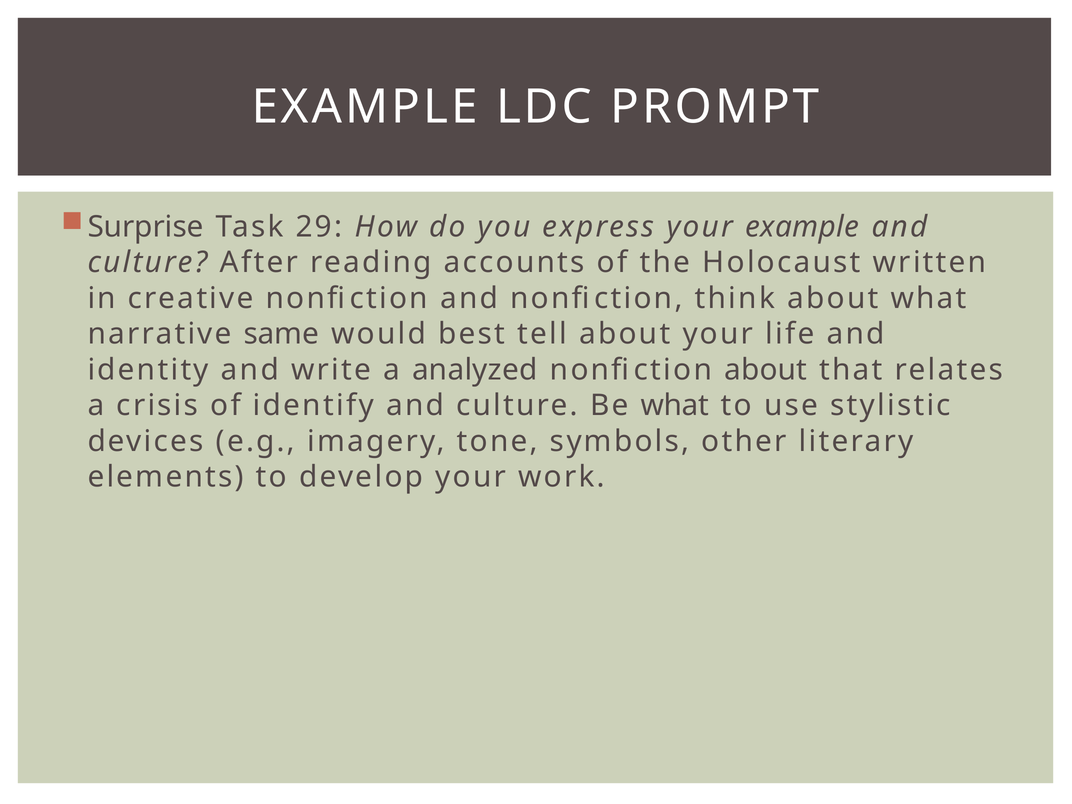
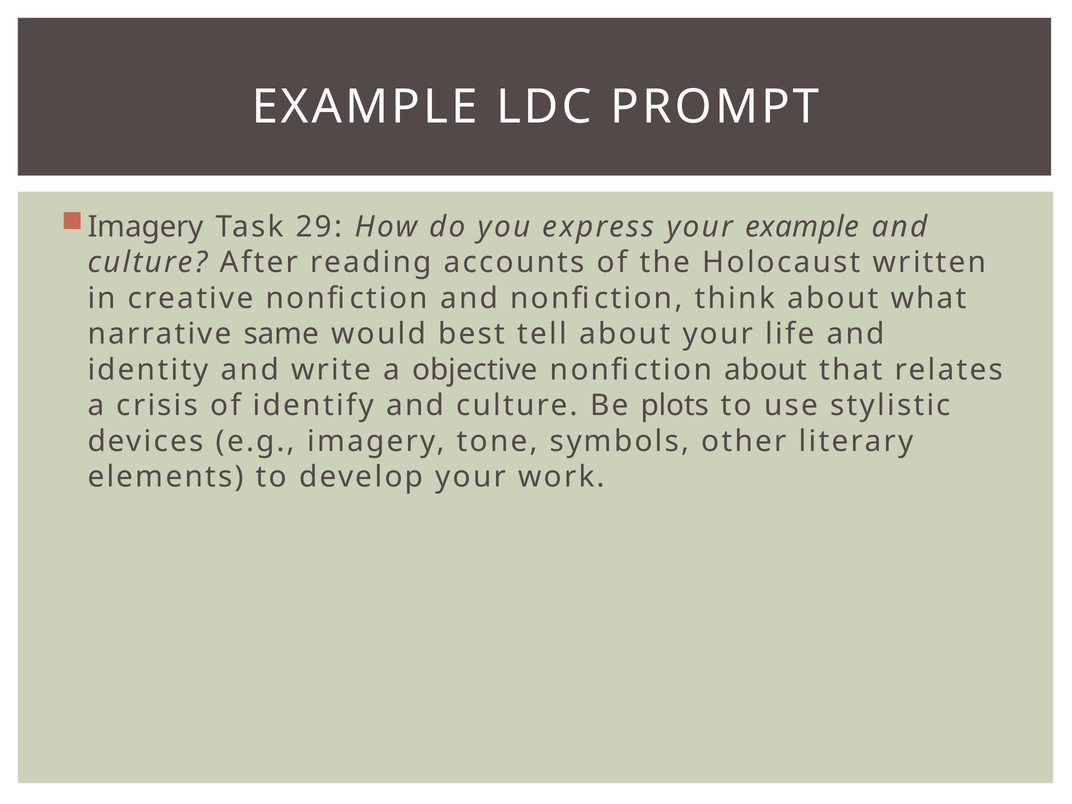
Surprise at (146, 227): Surprise -> Imagery
analyzed: analyzed -> objective
Be what: what -> plots
